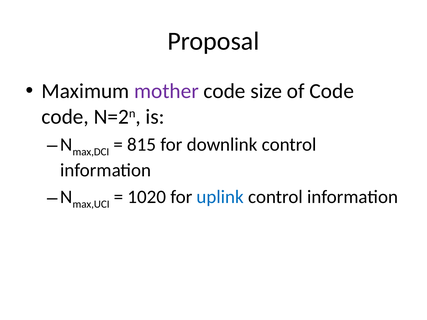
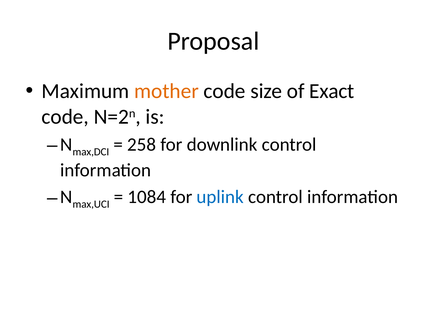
mother colour: purple -> orange
of Code: Code -> Exact
815: 815 -> 258
1020: 1020 -> 1084
